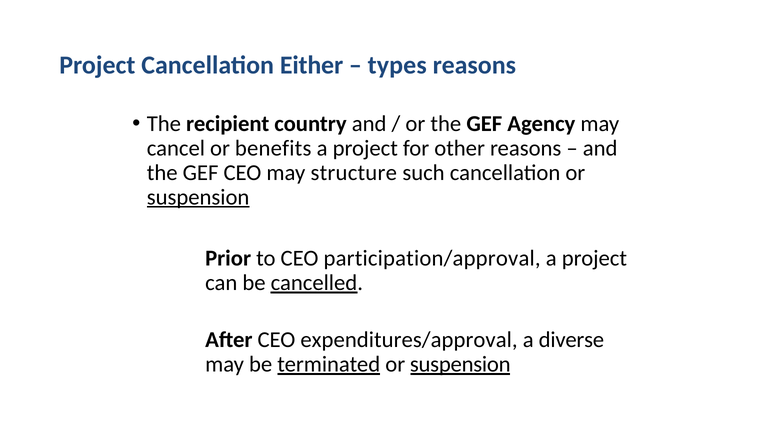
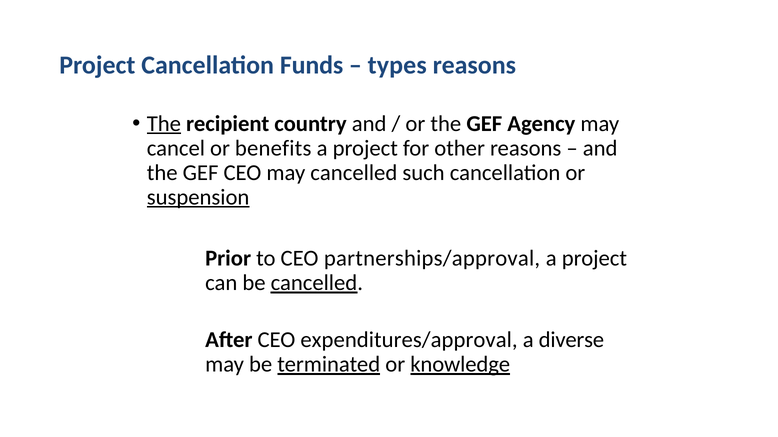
Either: Either -> Funds
The at (164, 124) underline: none -> present
may structure: structure -> cancelled
participation/approval: participation/approval -> partnerships/approval
terminated or suspension: suspension -> knowledge
